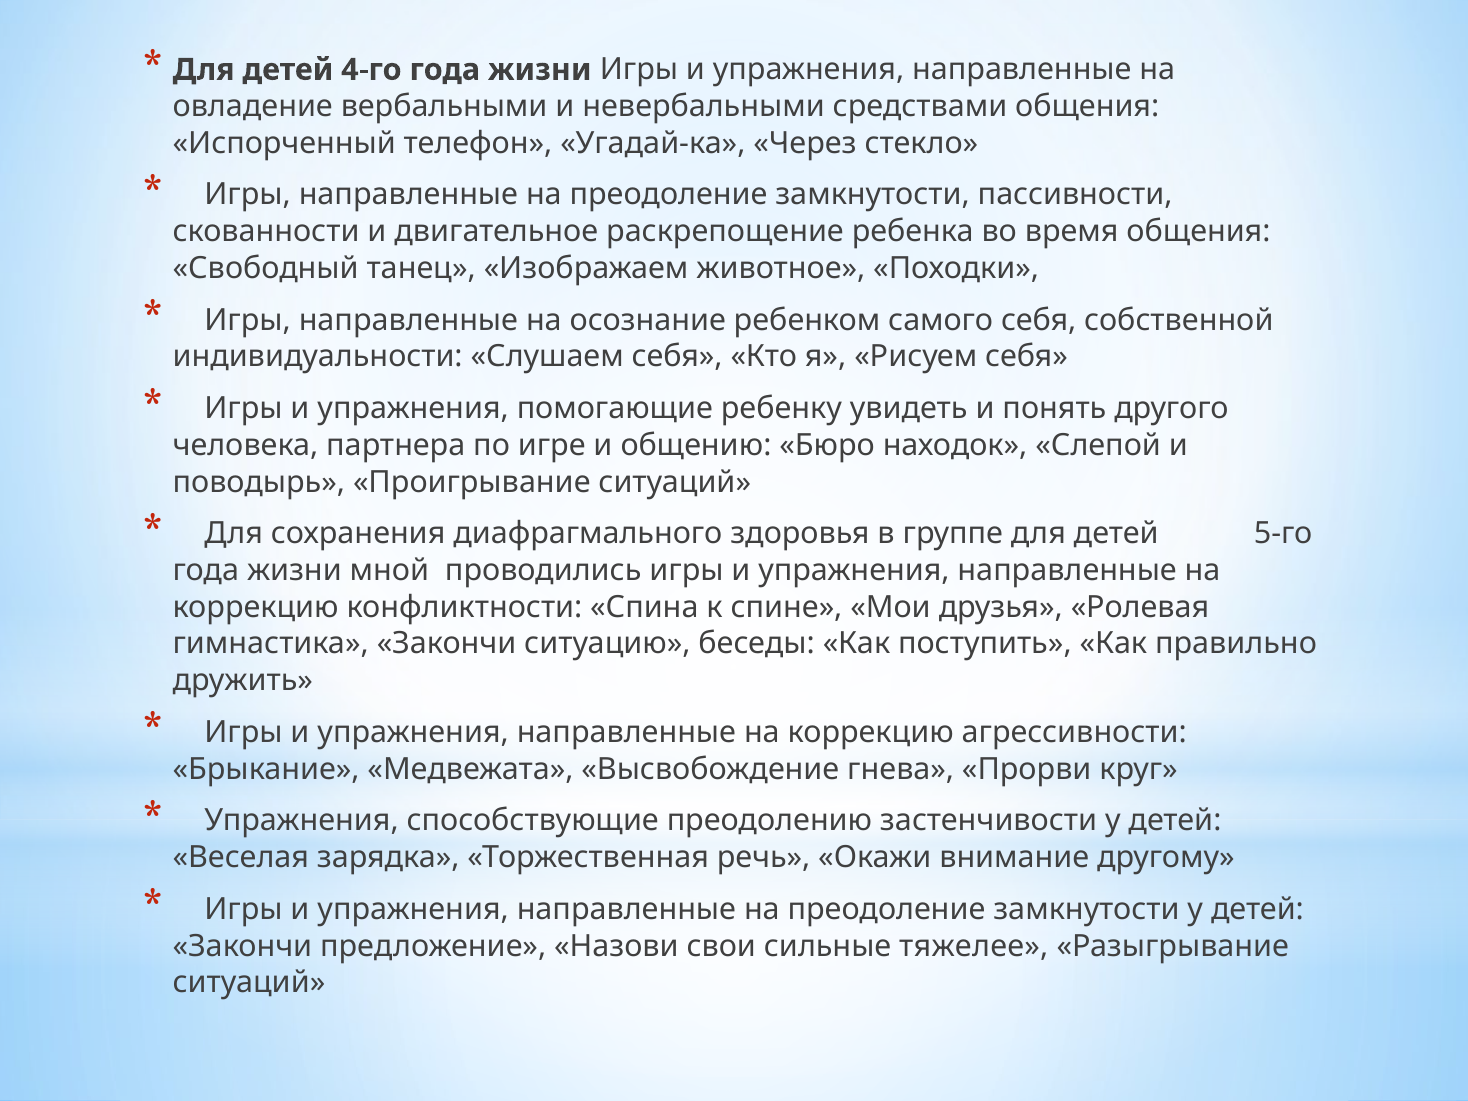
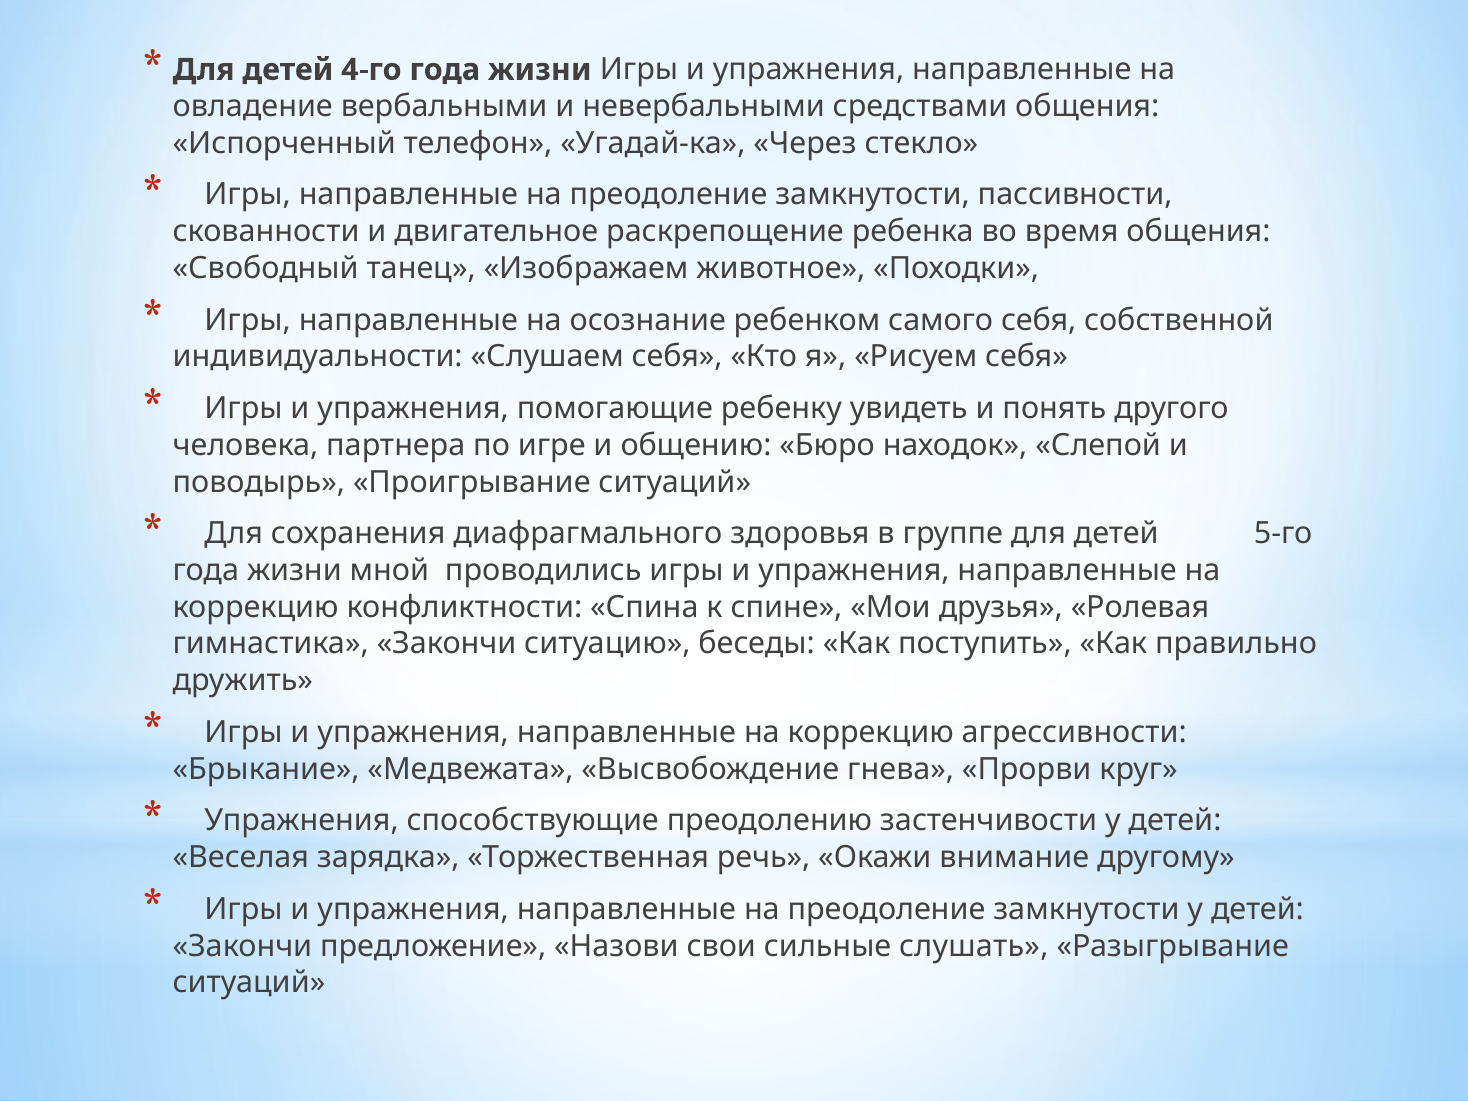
тяжелее: тяжелее -> слушать
